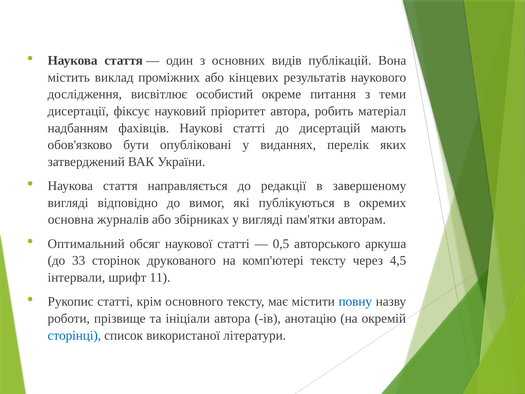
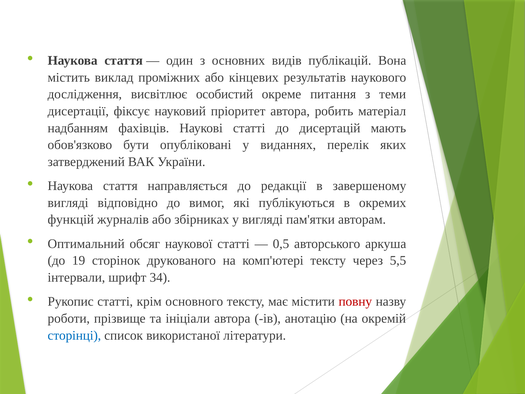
основна: основна -> функцій
33: 33 -> 19
4,5: 4,5 -> 5,5
11: 11 -> 34
повну colour: blue -> red
